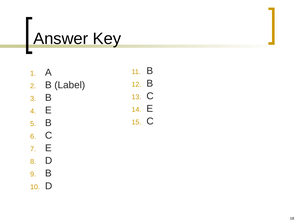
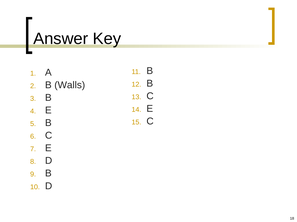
Label: Label -> Walls
